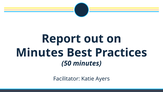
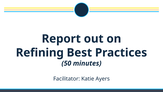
Minutes at (40, 52): Minutes -> Refining
